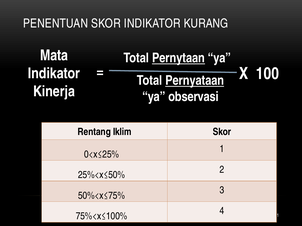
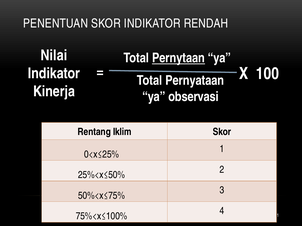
KURANG: KURANG -> RENDAH
Mata: Mata -> Nilai
Pernyataan underline: present -> none
